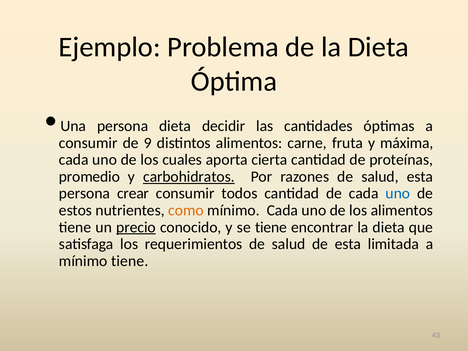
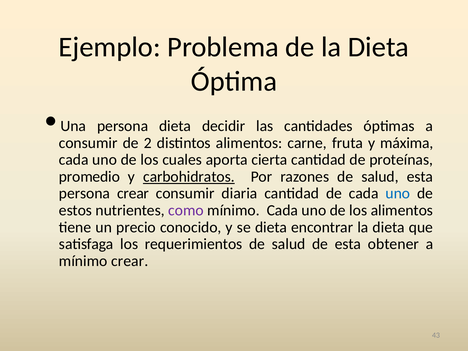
9: 9 -> 2
todos: todos -> diaria
como colour: orange -> purple
precio underline: present -> none
se tiene: tiene -> dieta
limitada: limitada -> obtener
mínimo tiene: tiene -> crear
